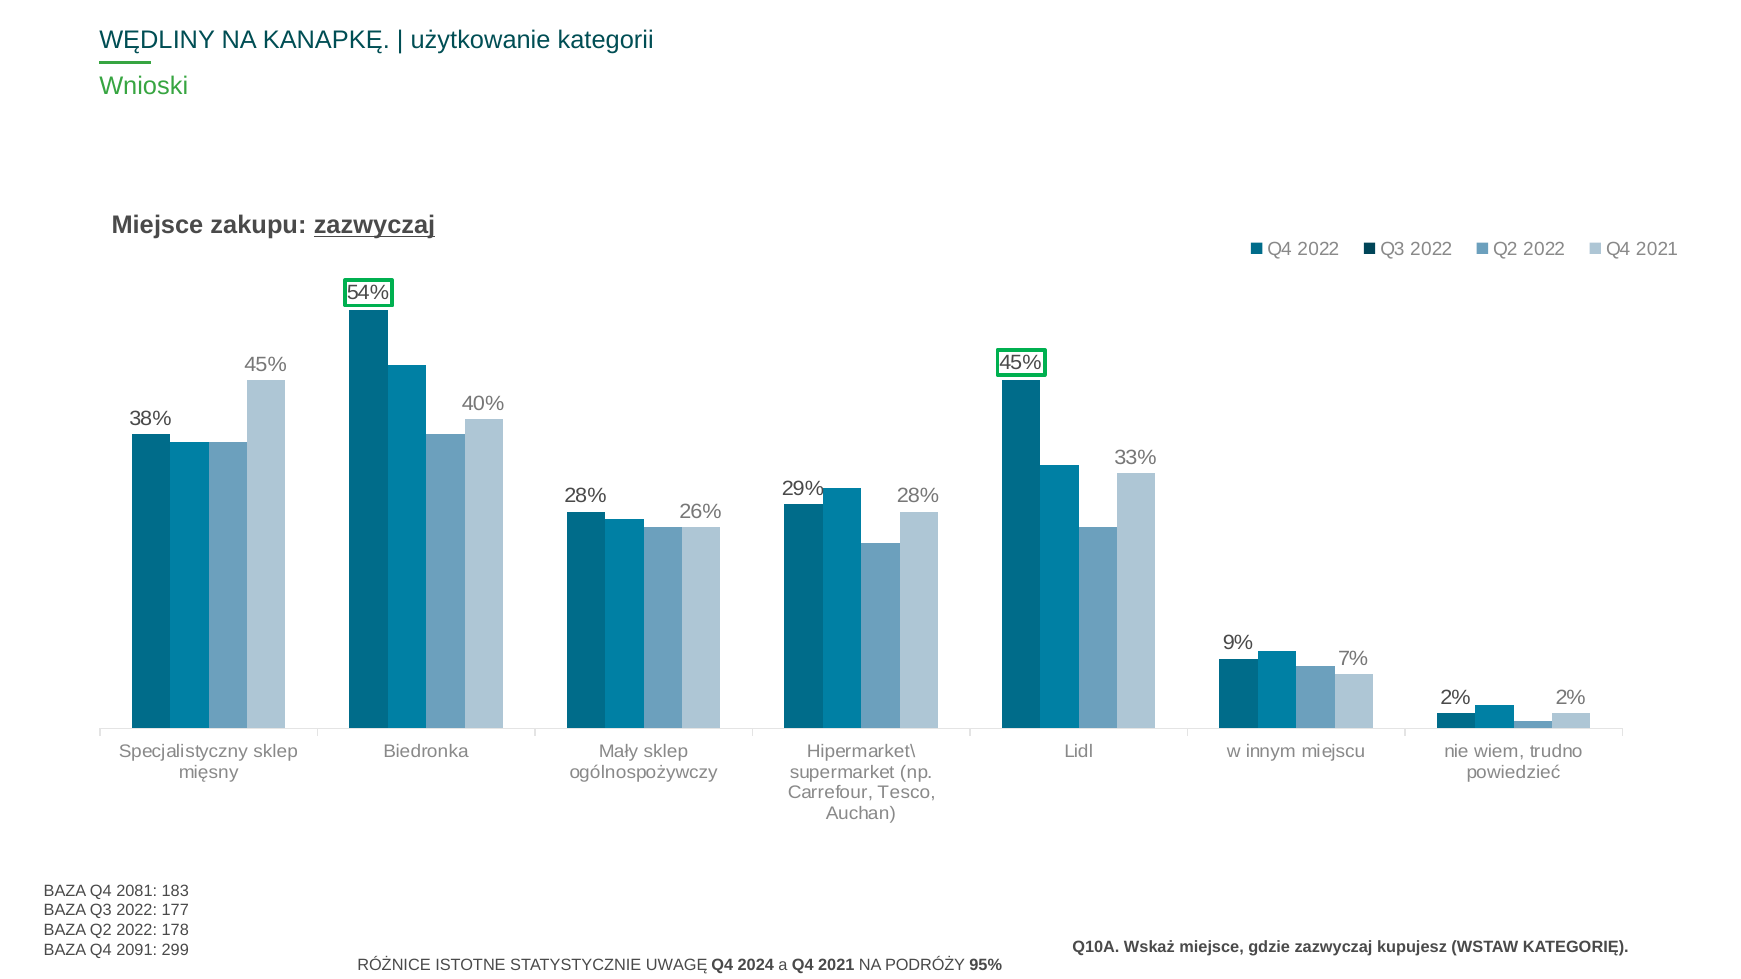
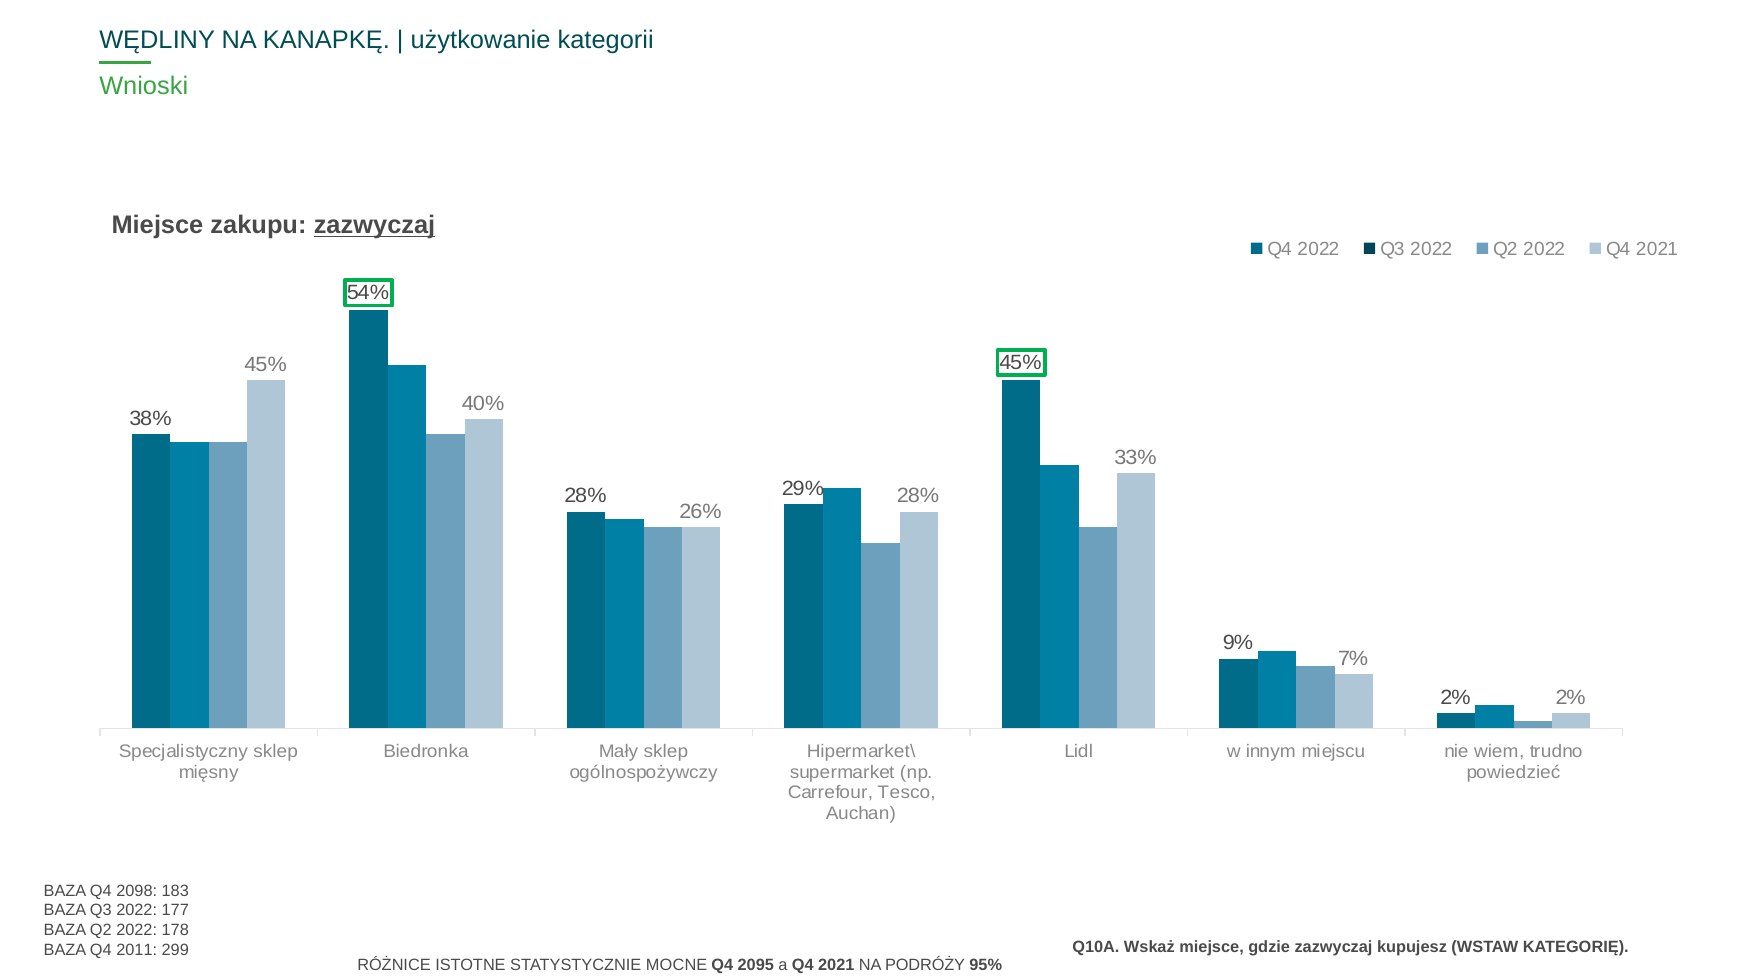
2081: 2081 -> 2098
2091: 2091 -> 2011
UWAGĘ: UWAGĘ -> MOCNE
2024: 2024 -> 2095
